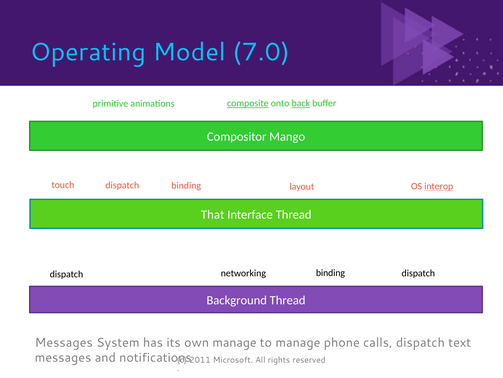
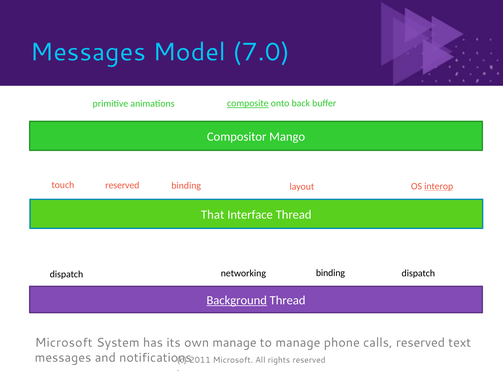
Operating at (88, 52): Operating -> Messages
back underline: present -> none
dispatch at (122, 185): dispatch -> reserved
Background underline: none -> present
Messages at (64, 342): Messages -> Microsoft
calls dispatch: dispatch -> reserved
